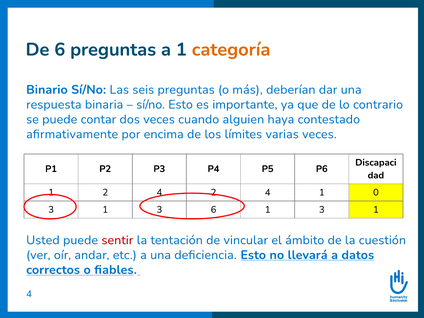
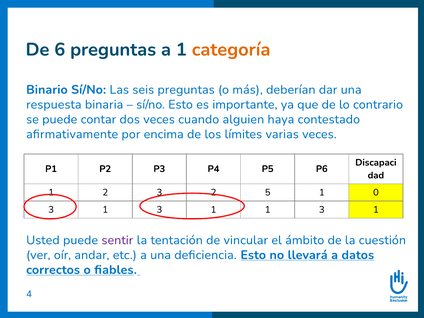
1 2 4: 4 -> 3
4 at (268, 192): 4 -> 5
3 1 3 6: 6 -> 1
sentir colour: red -> purple
